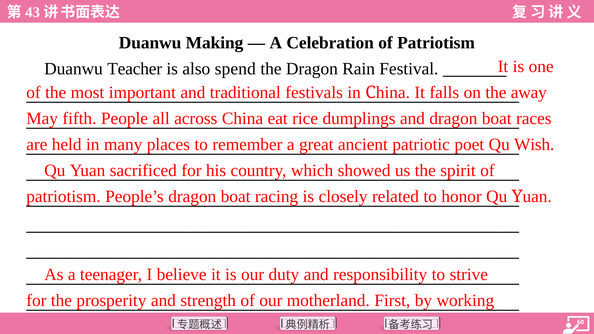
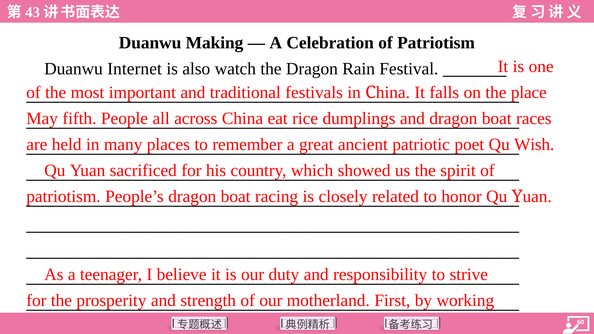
Teacher: Teacher -> Internet
spend: spend -> watch
away: away -> place
